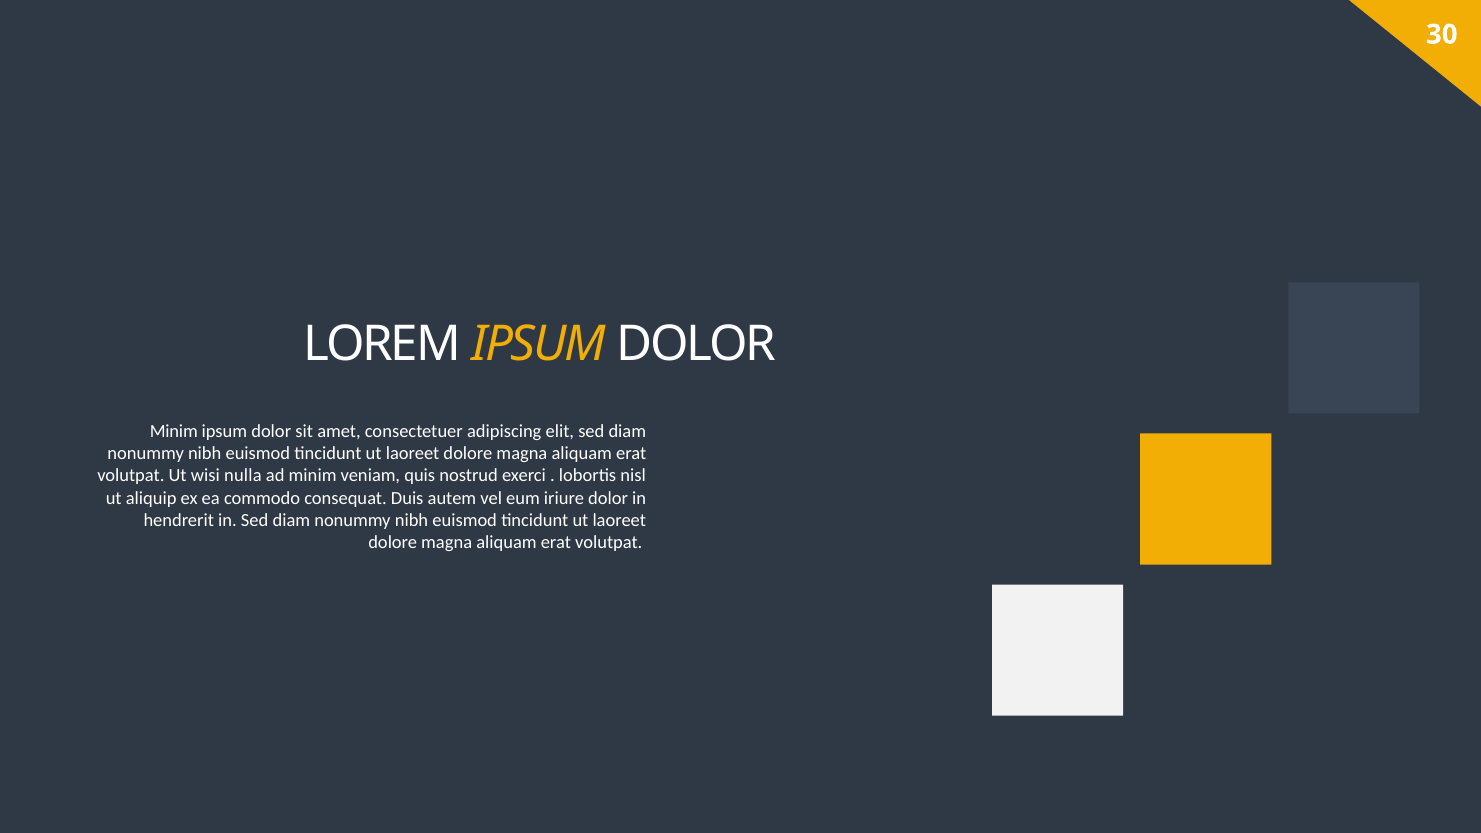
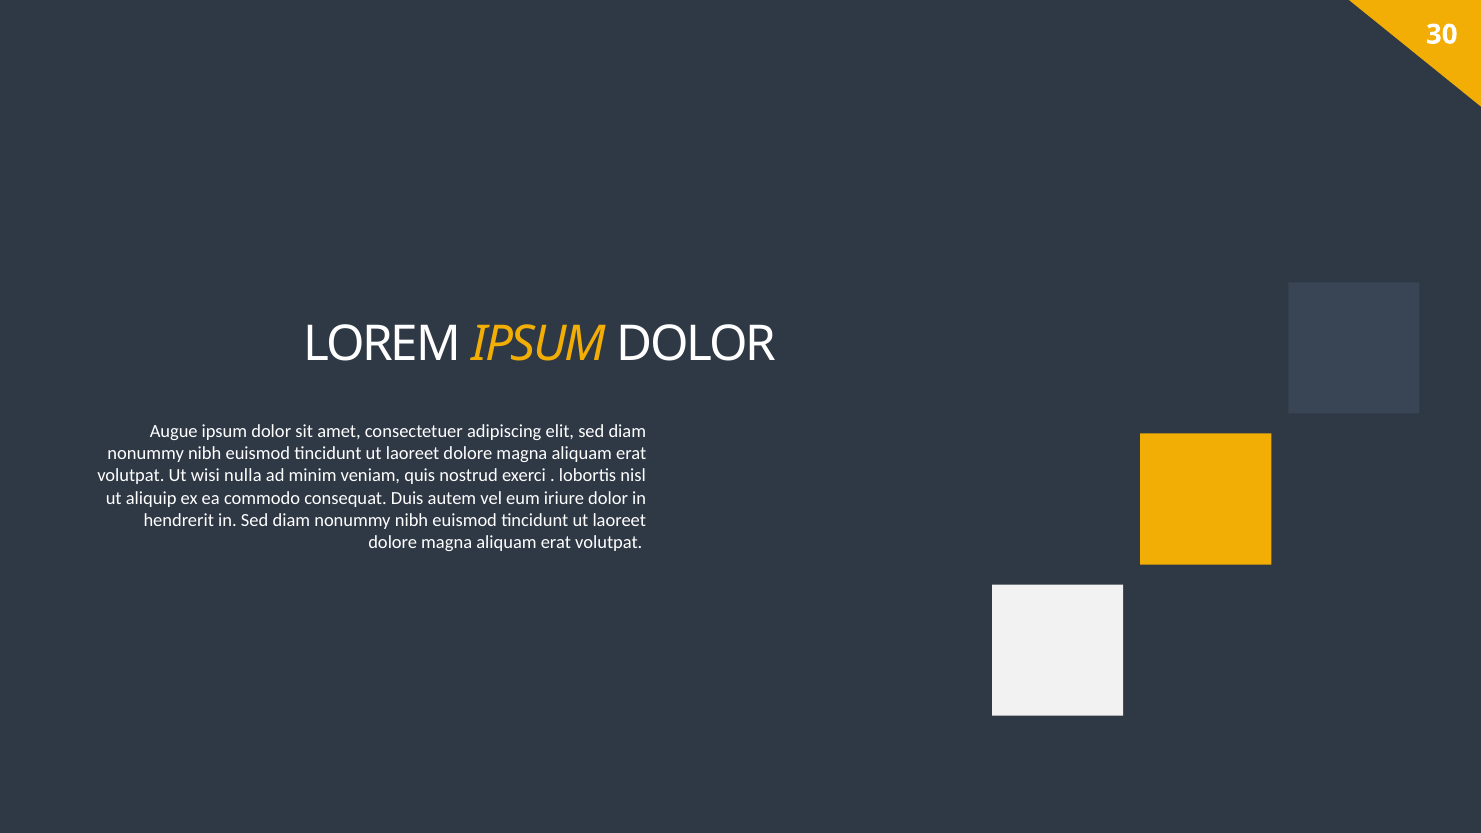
Minim at (174, 431): Minim -> Augue
